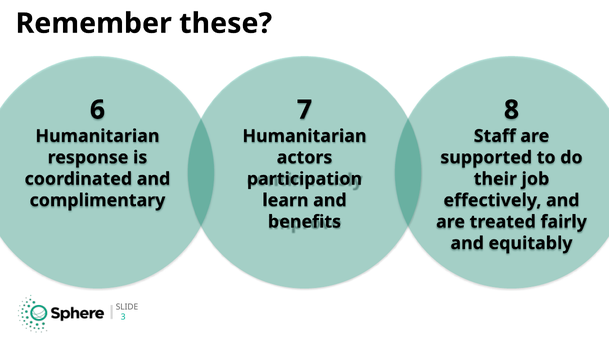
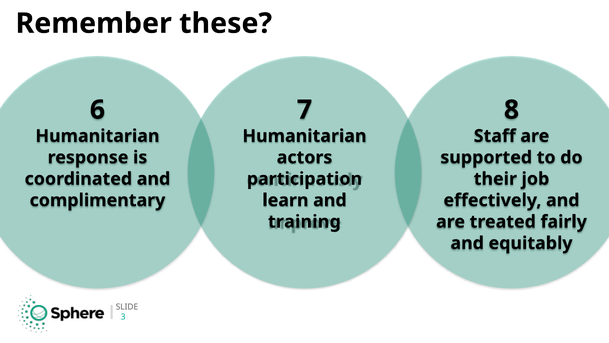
benefits: benefits -> training
